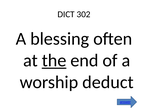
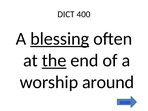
302: 302 -> 400
blessing underline: none -> present
deduct: deduct -> around
